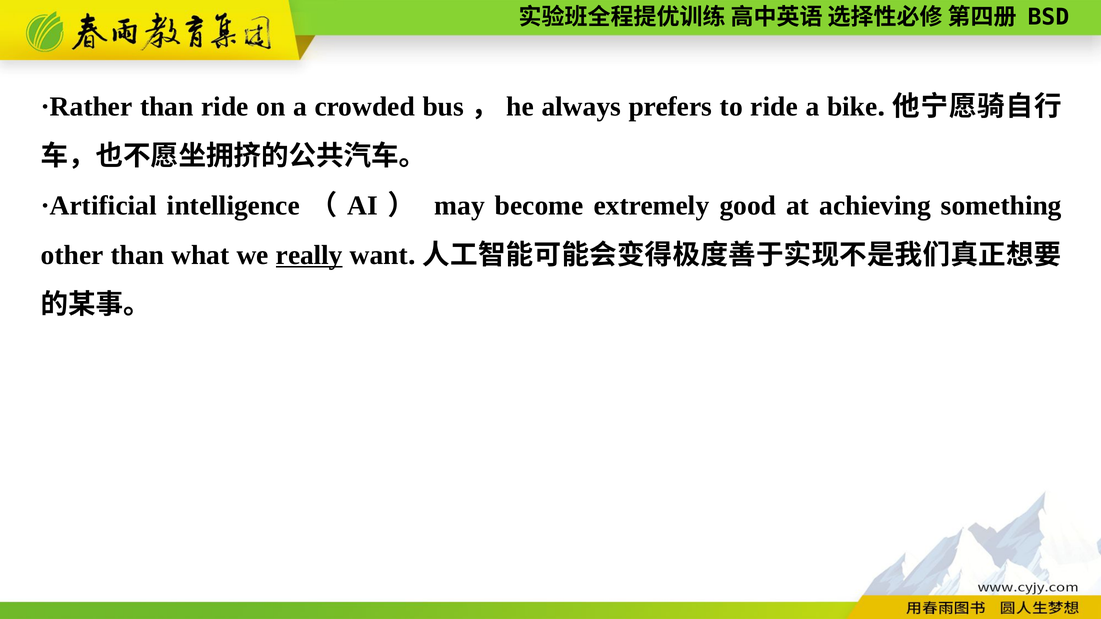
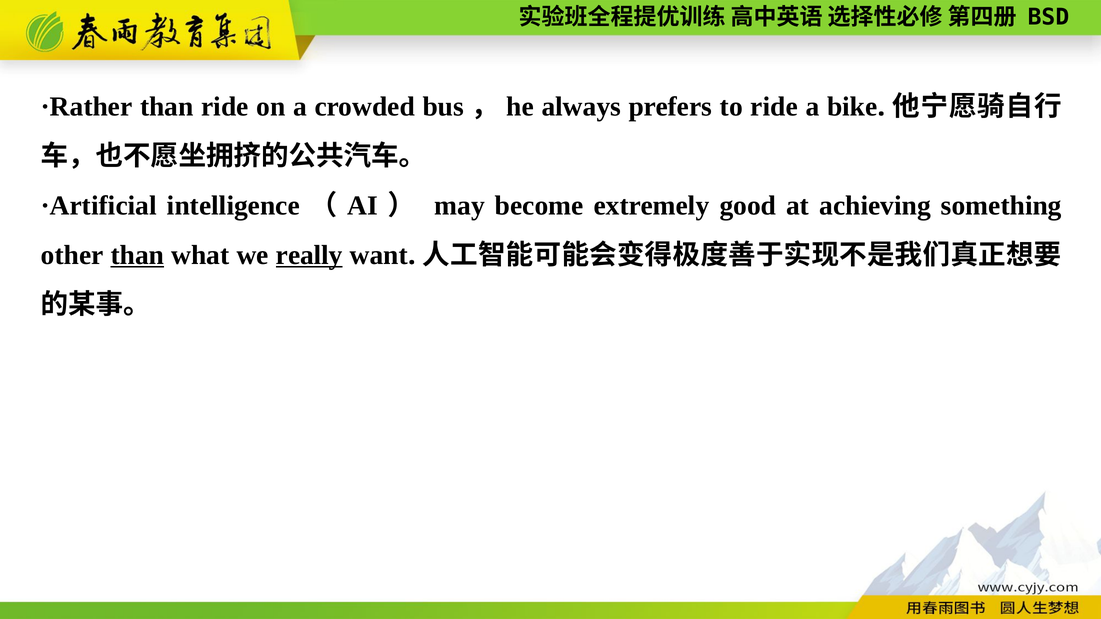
than at (137, 255) underline: none -> present
